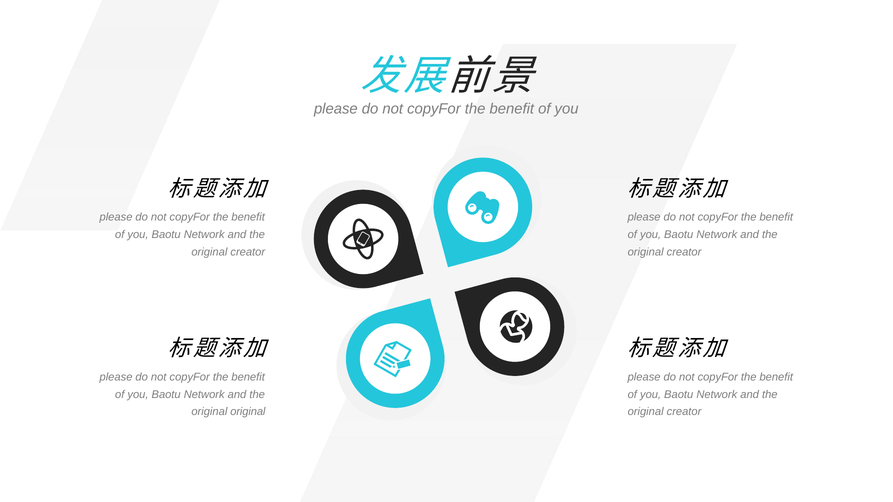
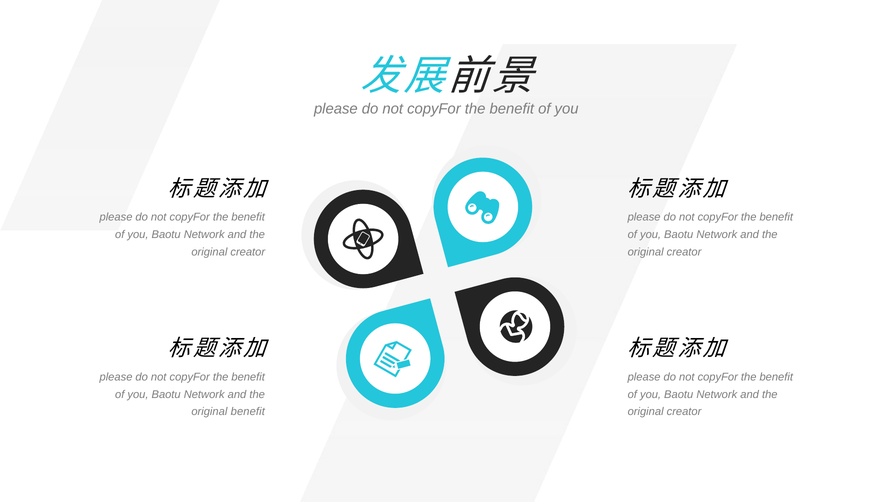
original original: original -> benefit
